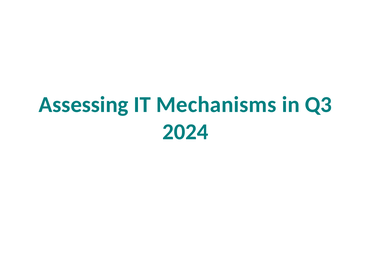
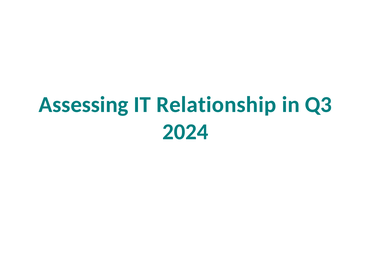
Mechanisms: Mechanisms -> Relationship
